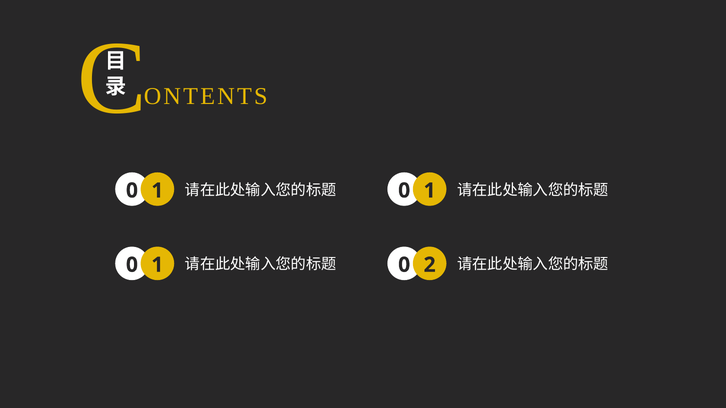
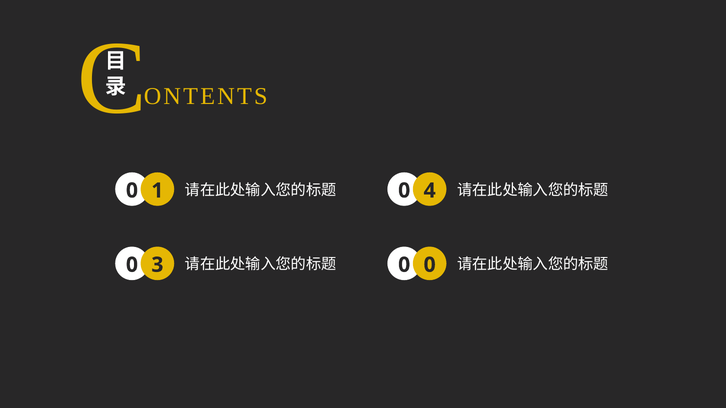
1 at (430, 191): 1 -> 4
1 at (157, 265): 1 -> 3
0 2: 2 -> 0
